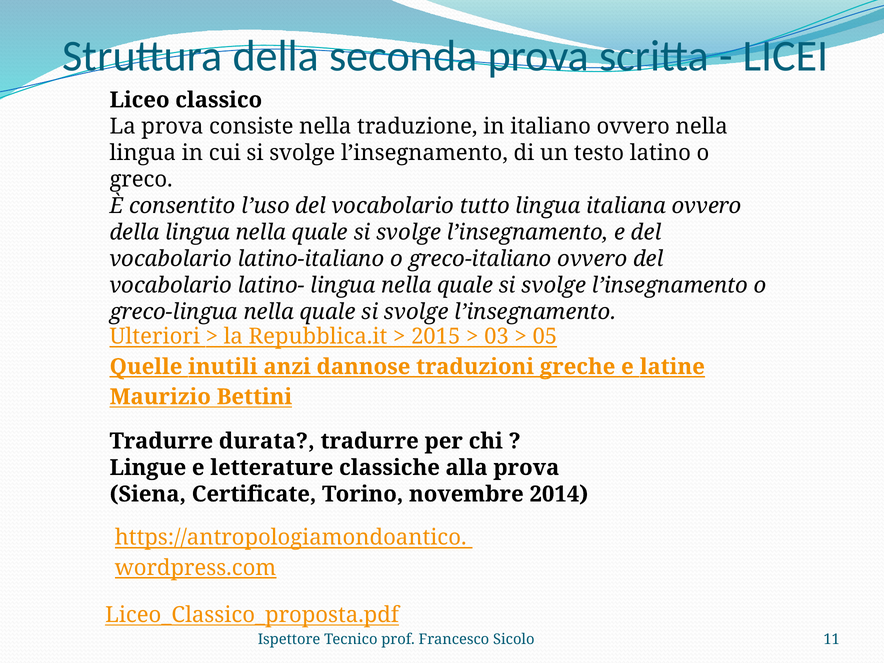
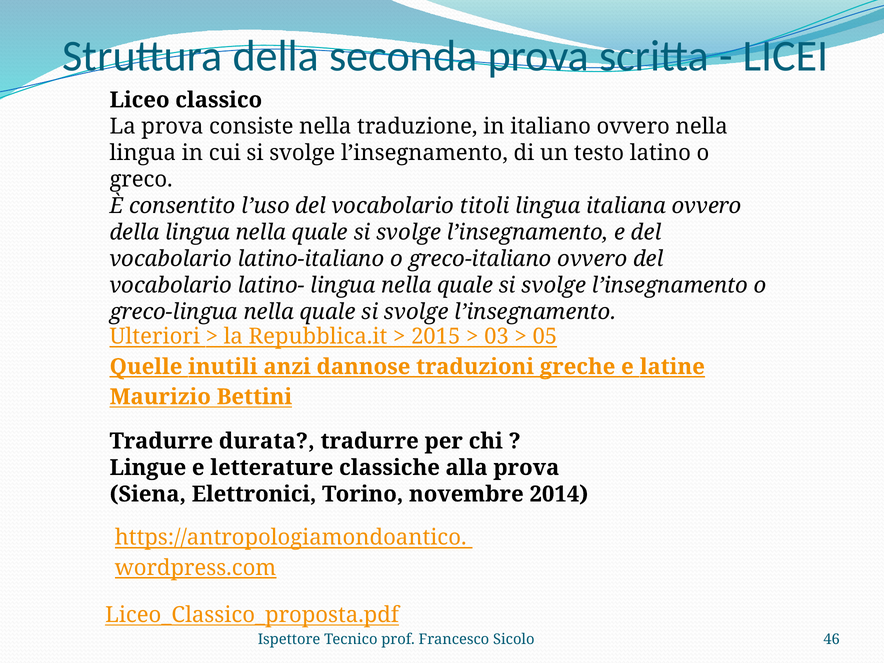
tutto: tutto -> titoli
Certificate: Certificate -> Elettronici
11: 11 -> 46
